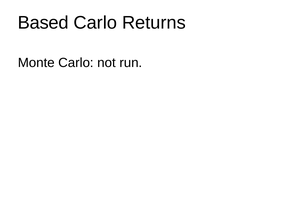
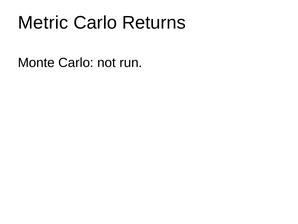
Based: Based -> Metric
